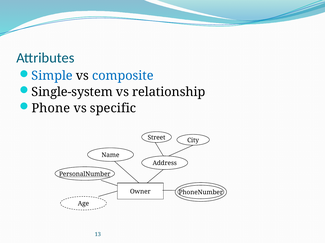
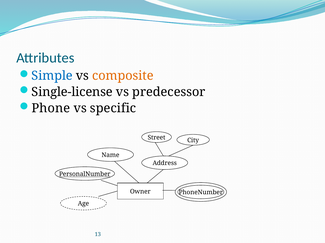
composite colour: blue -> orange
Single-system: Single-system -> Single-license
relationship: relationship -> predecessor
